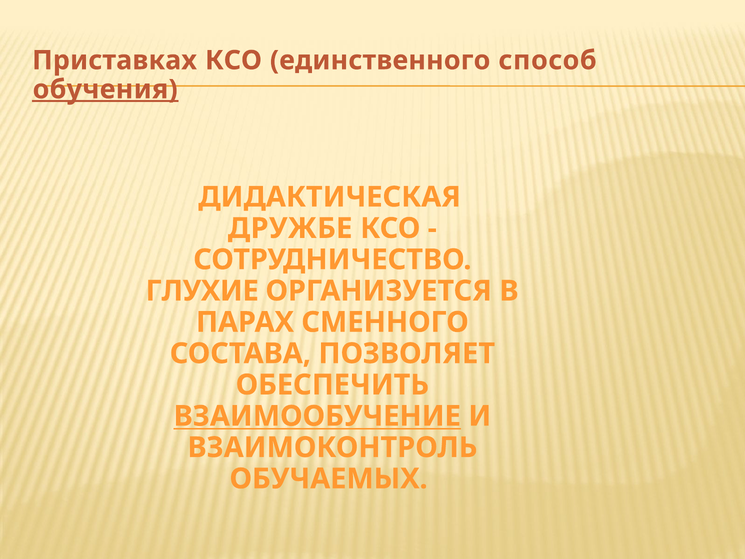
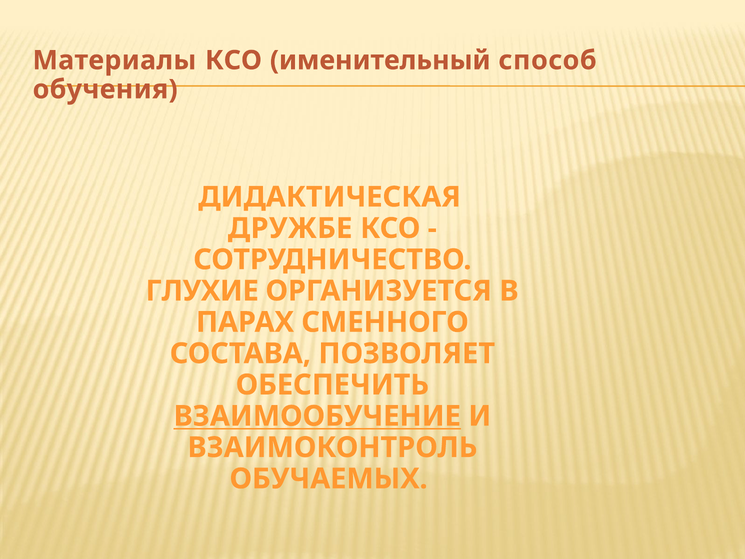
Приставках: Приставках -> Материалы
единственного: единственного -> именительный
обучения underline: present -> none
